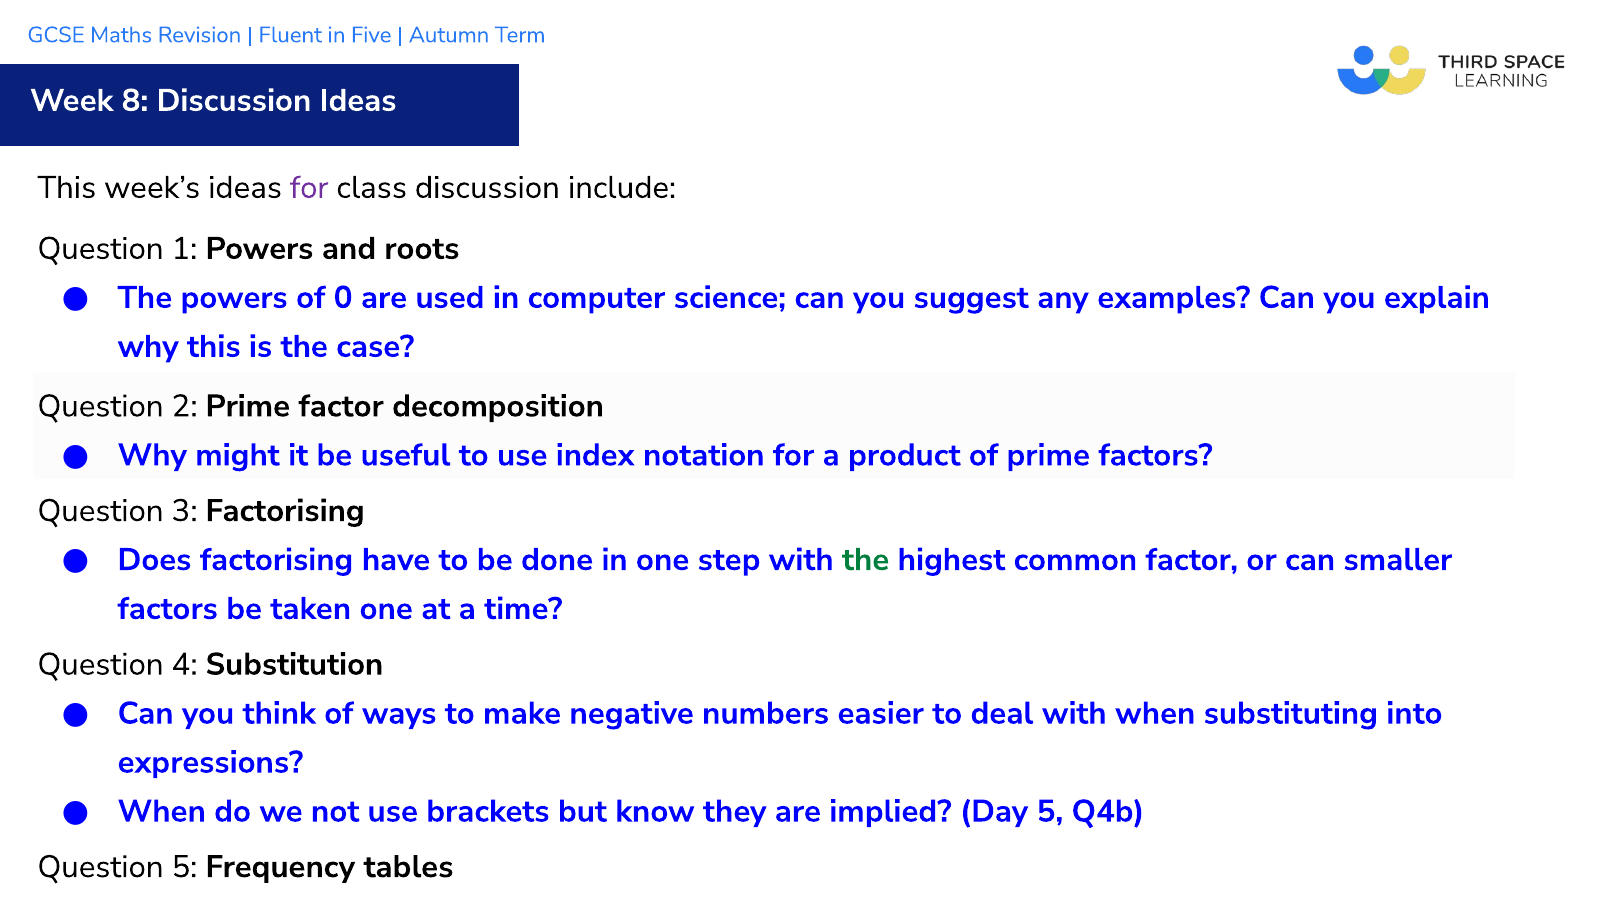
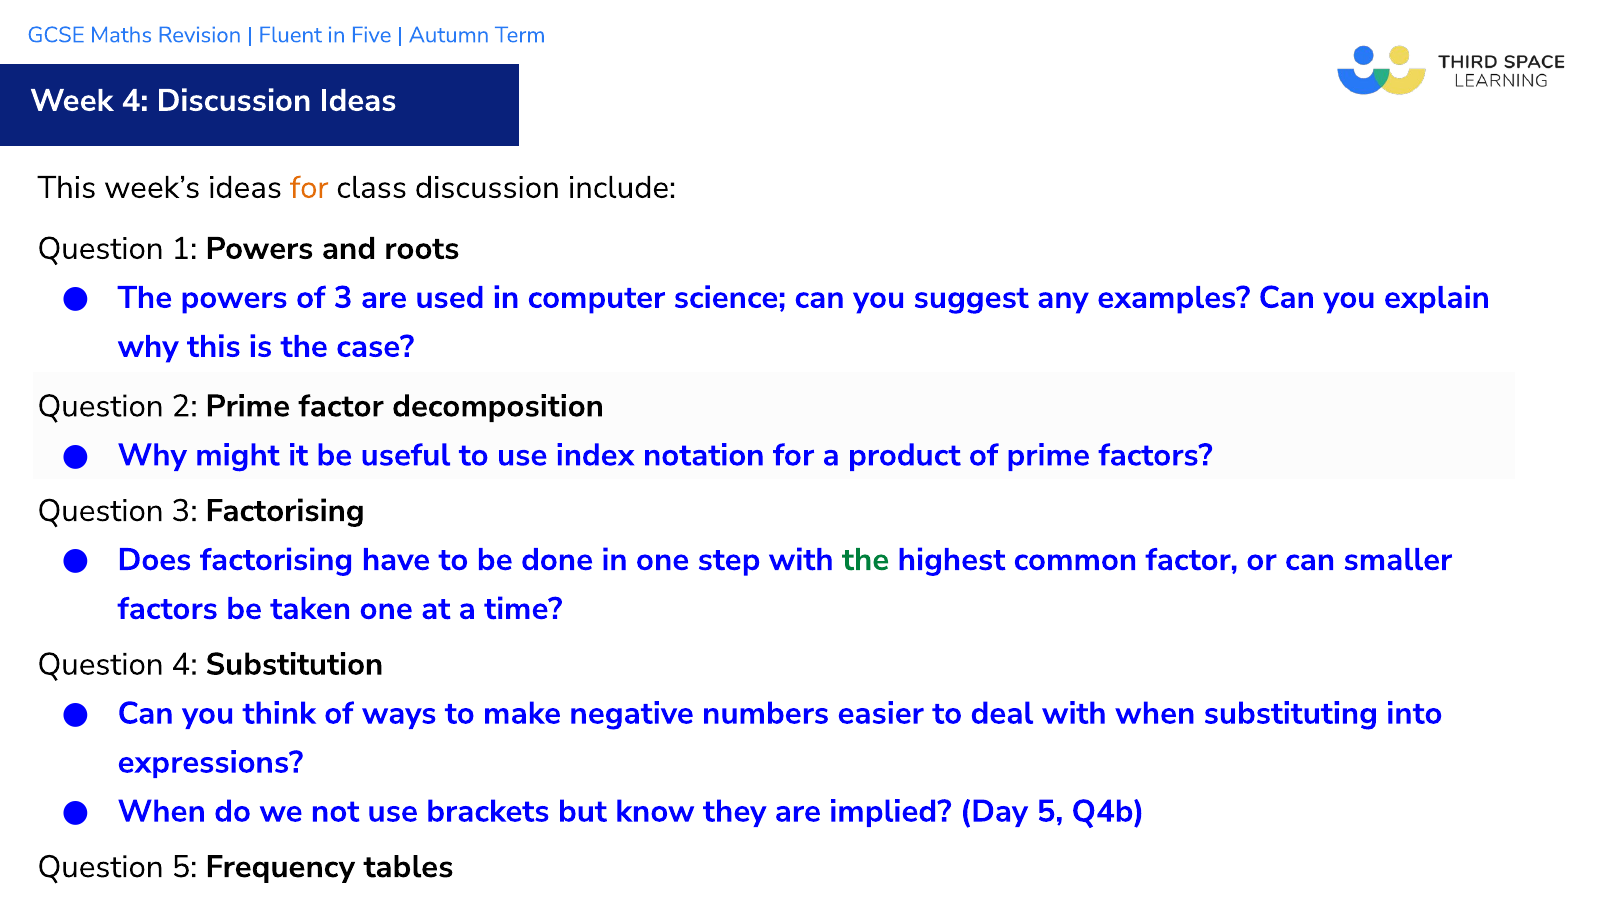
Week 8: 8 -> 4
for at (309, 187) colour: purple -> orange
of 0: 0 -> 3
